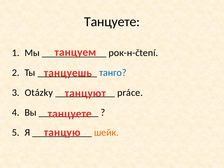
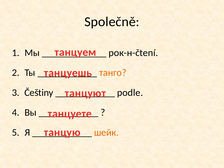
Танцуете at (112, 22): Танцуете -> Společně
танго colour: blue -> orange
Otázky: Otázky -> Češtiny
práce: práce -> podle
